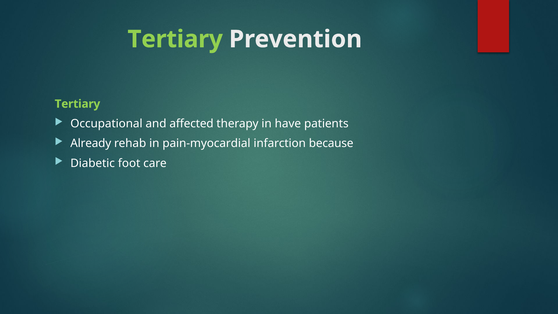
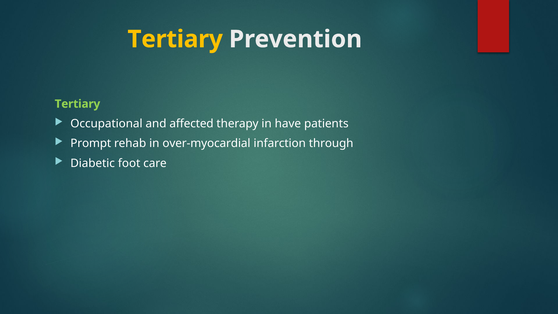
Tertiary at (175, 39) colour: light green -> yellow
Already: Already -> Prompt
pain-myocardial: pain-myocardial -> over-myocardial
because: because -> through
